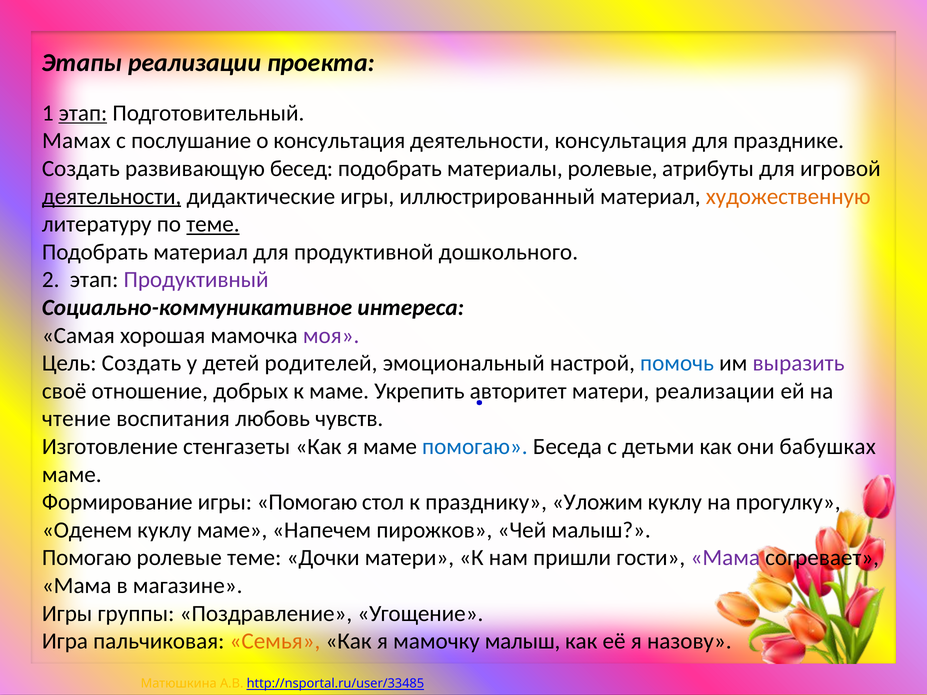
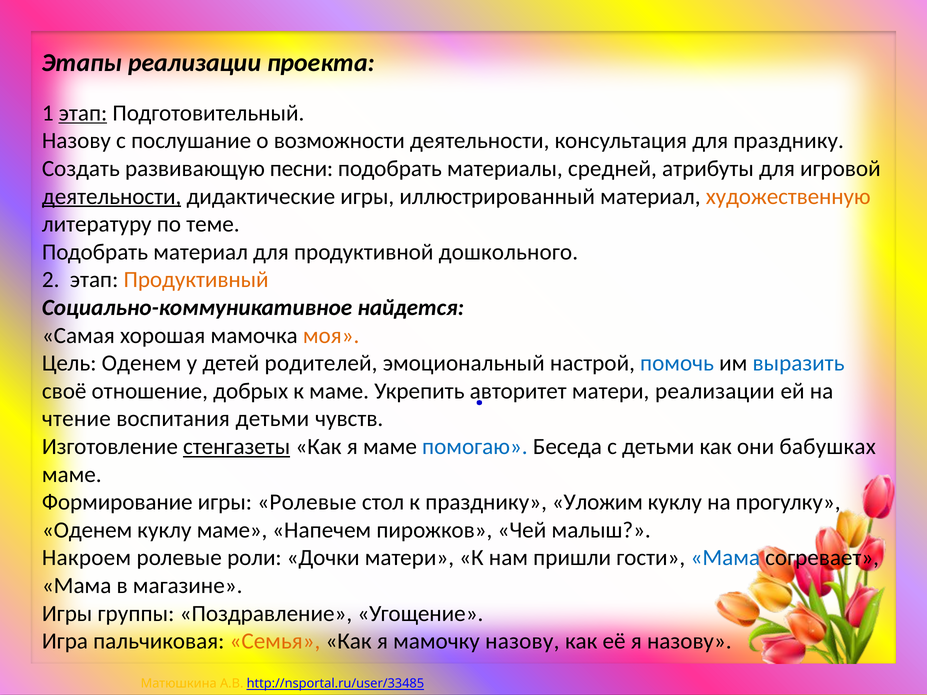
Мамах at (76, 141): Мамах -> Назову
о консультация: консультация -> возможности
для празднике: празднике -> празднику
бесед: бесед -> песни
материалы ролевые: ролевые -> средней
теме at (213, 224) underline: present -> none
Продуктивный colour: purple -> orange
интереса: интереса -> найдется
моя colour: purple -> orange
Цель Создать: Создать -> Оденем
выразить colour: purple -> blue
воспитания любовь: любовь -> детьми
стенгазеты underline: none -> present
игры Помогаю: Помогаю -> Ролевые
Помогаю at (87, 558): Помогаю -> Накроем
ролевые теме: теме -> роли
Мама at (725, 558) colour: purple -> blue
мамочку малыш: малыш -> назову
